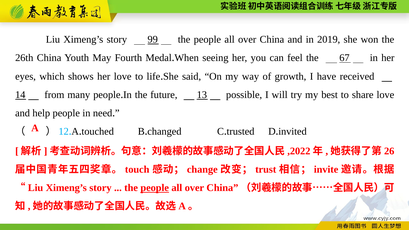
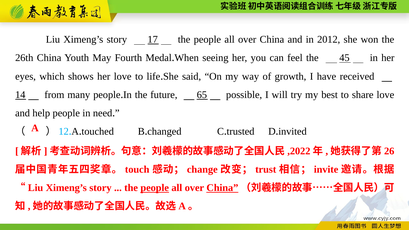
99: 99 -> 17
2019: 2019 -> 2012
67: 67 -> 45
13: 13 -> 65
China at (222, 188) underline: none -> present
